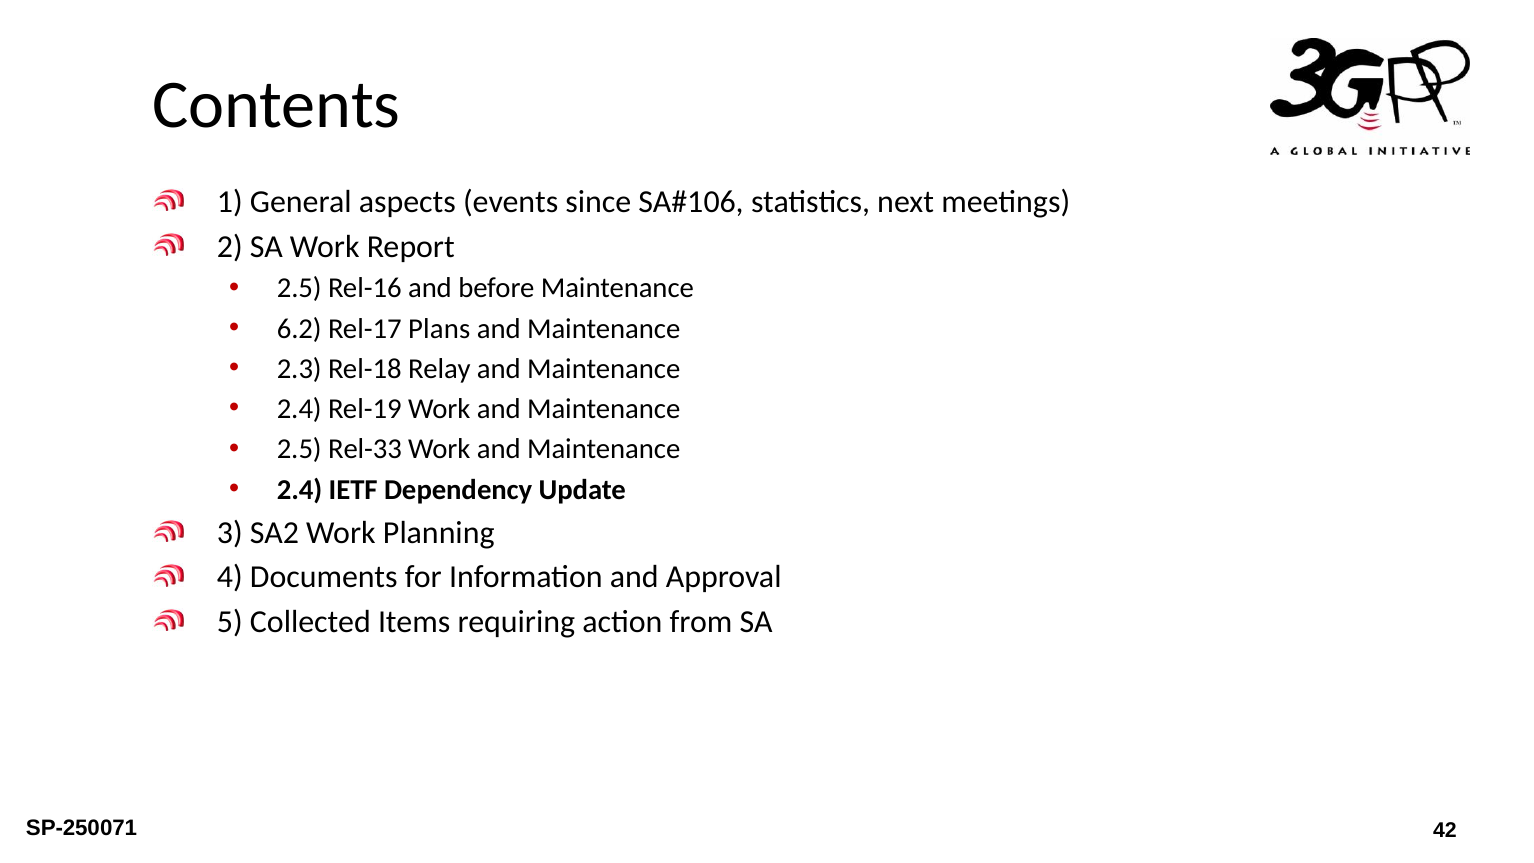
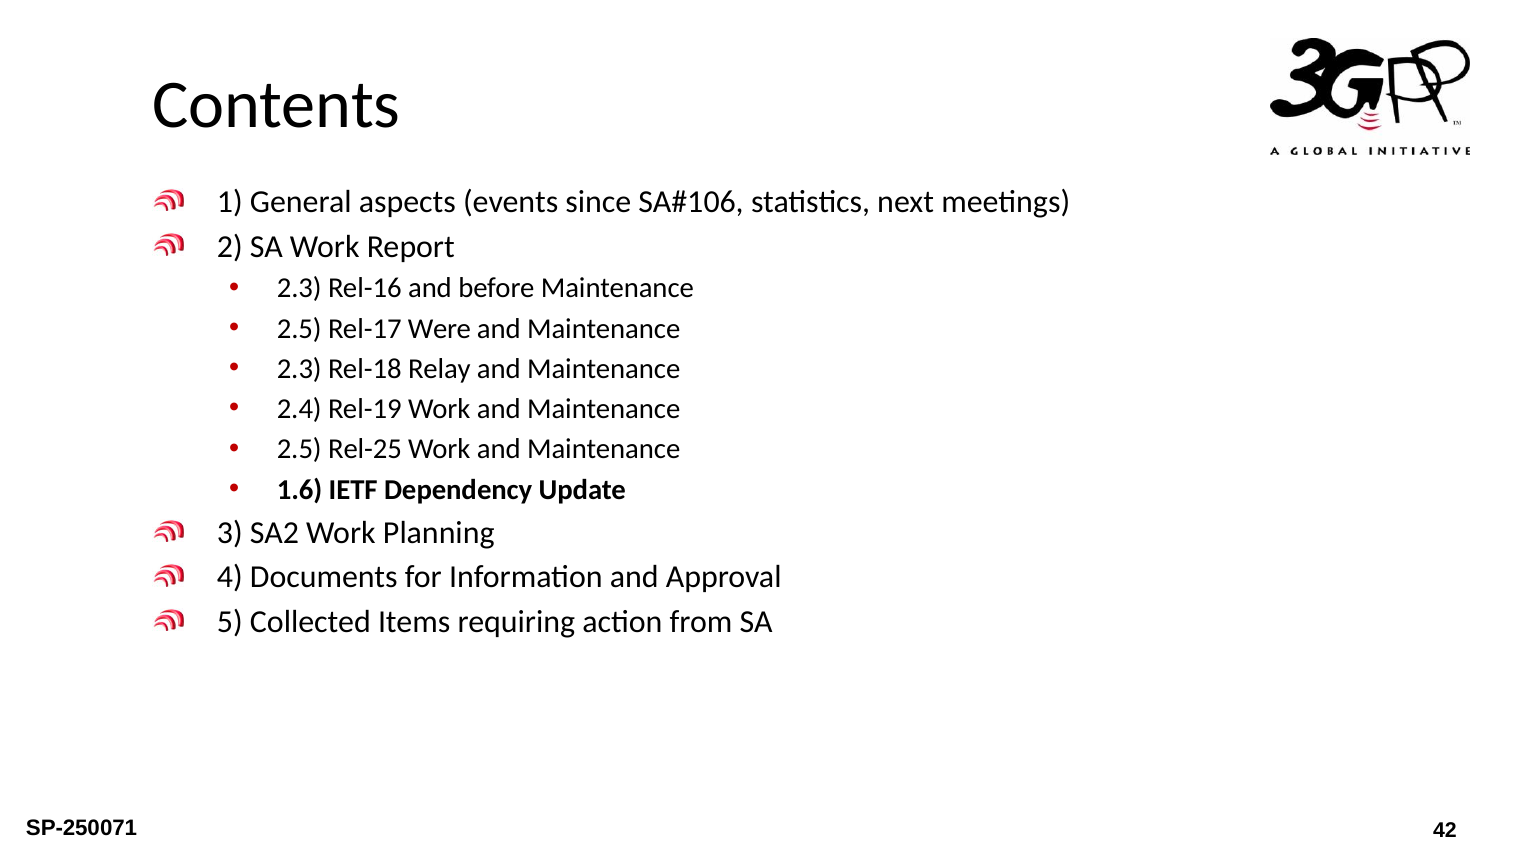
2.5 at (299, 288): 2.5 -> 2.3
6.2 at (299, 329): 6.2 -> 2.5
Plans: Plans -> Were
Rel-33: Rel-33 -> Rel-25
2.4 at (300, 489): 2.4 -> 1.6
